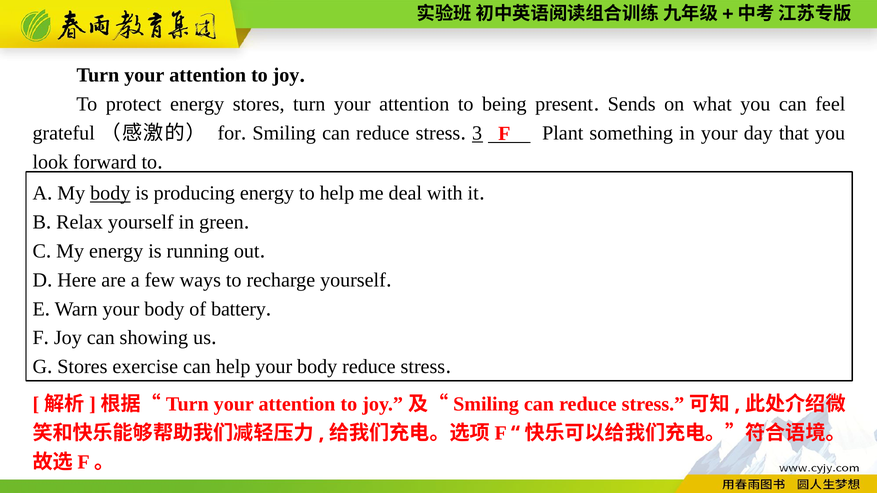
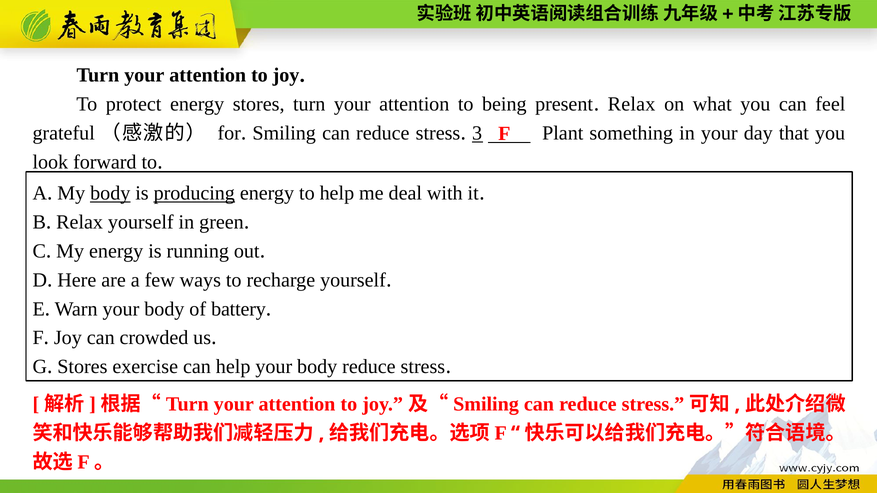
Sends at (632, 104): Sends -> Relax
producing underline: none -> present
showing: showing -> crowded
